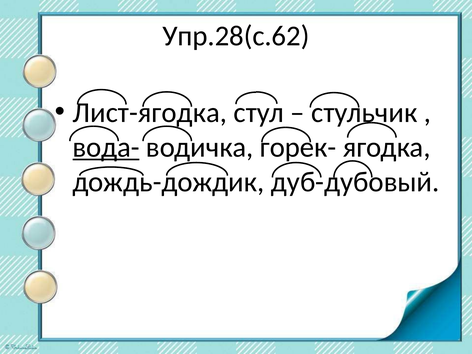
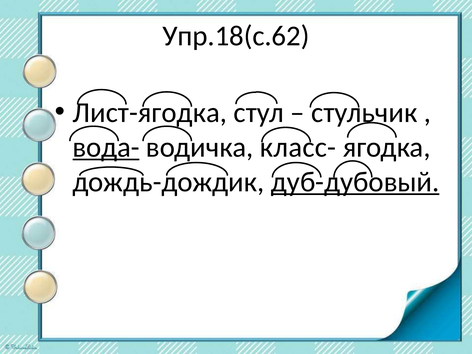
Упр.28(с.62: Упр.28(с.62 -> Упр.18(с.62
горек-: горек- -> класс-
дуб-дубовый underline: none -> present
